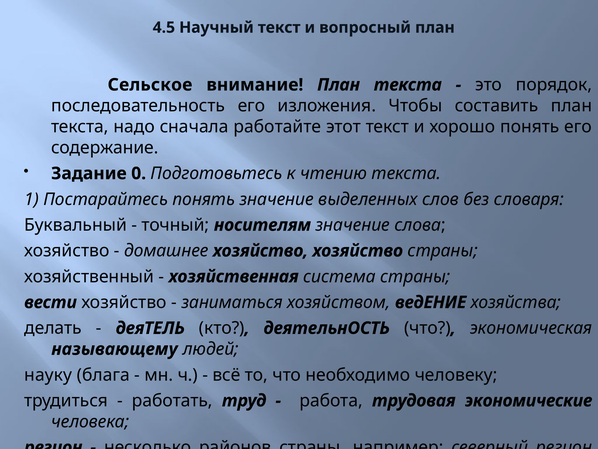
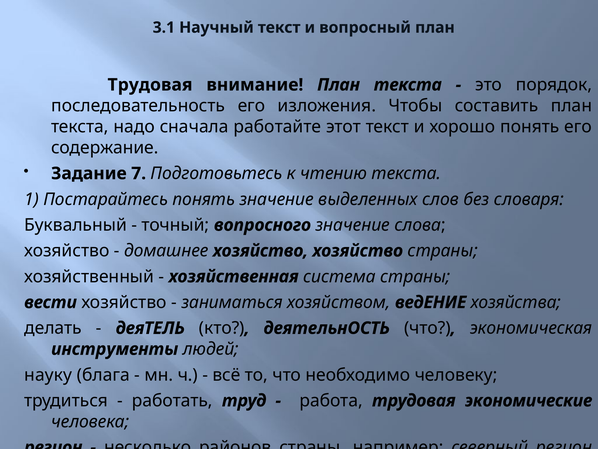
4.5: 4.5 -> 3.1
Сельское at (150, 85): Сельское -> Трудовая
0: 0 -> 7
носителям: носителям -> вопросного
называющему: называющему -> инструменты
